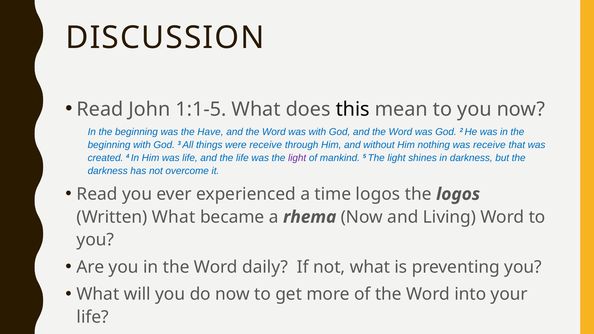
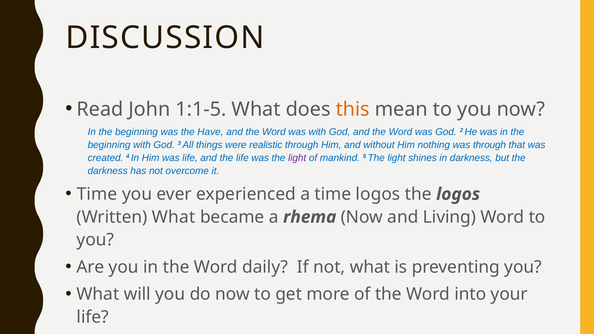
this colour: black -> orange
were receive: receive -> realistic
was receive: receive -> through
Read at (97, 194): Read -> Time
